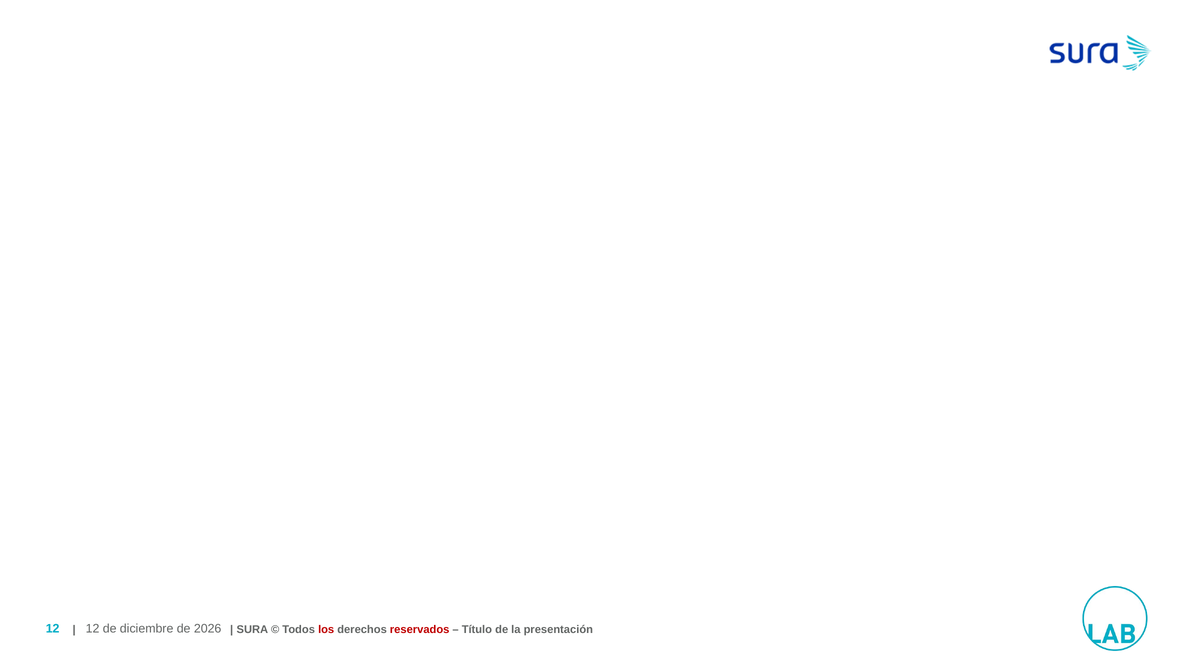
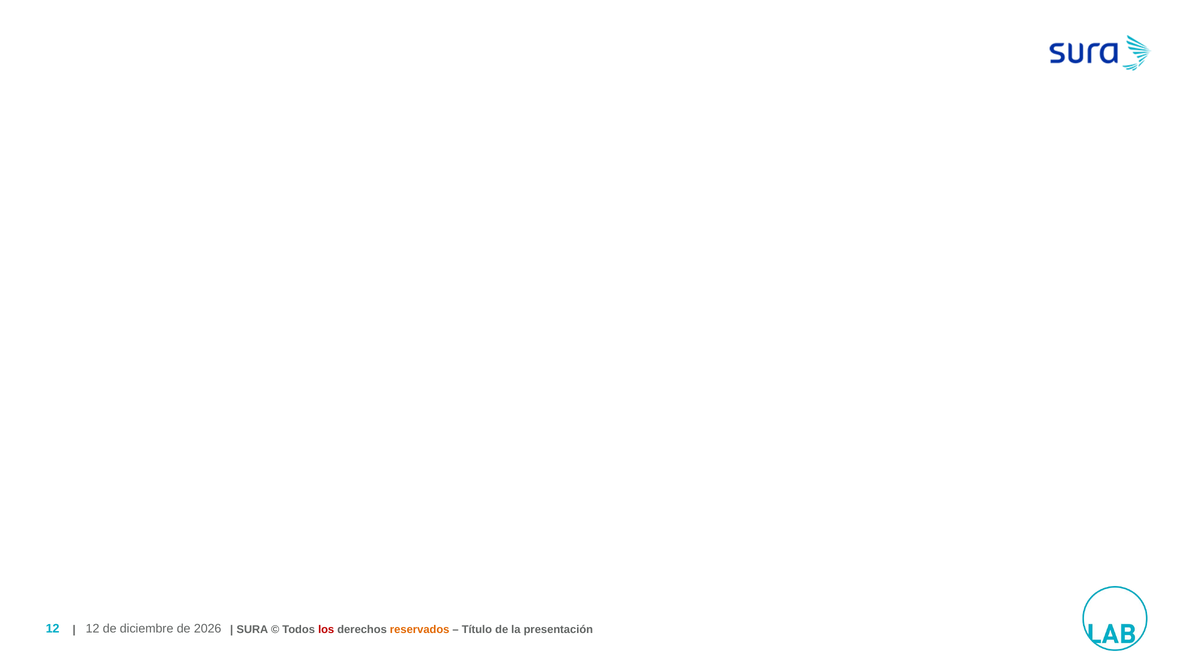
reservados colour: red -> orange
